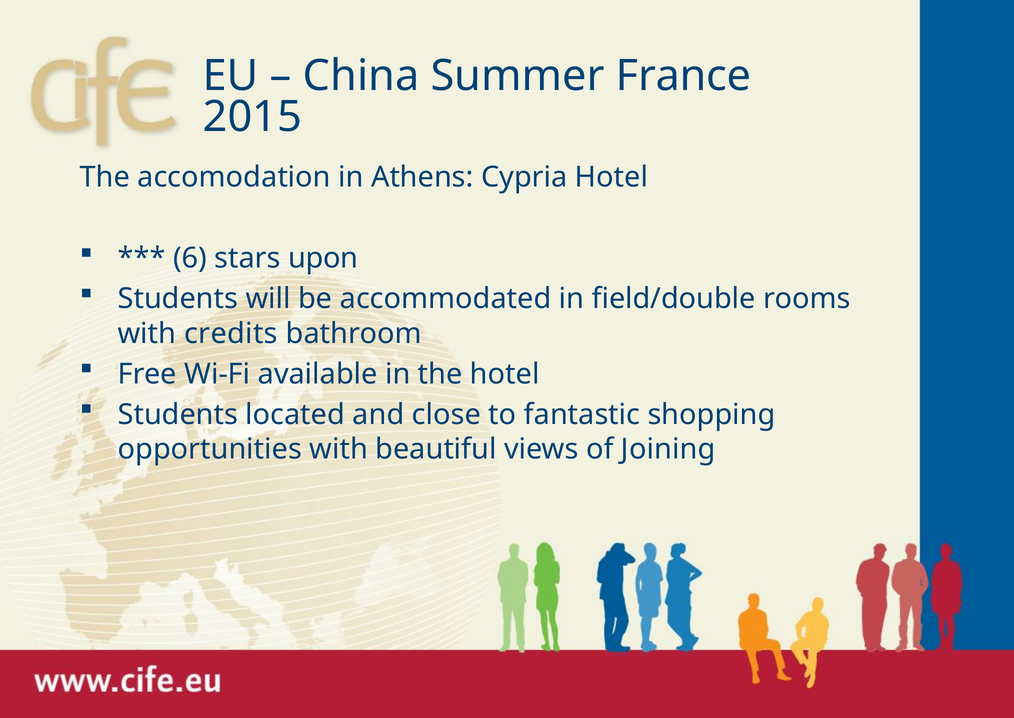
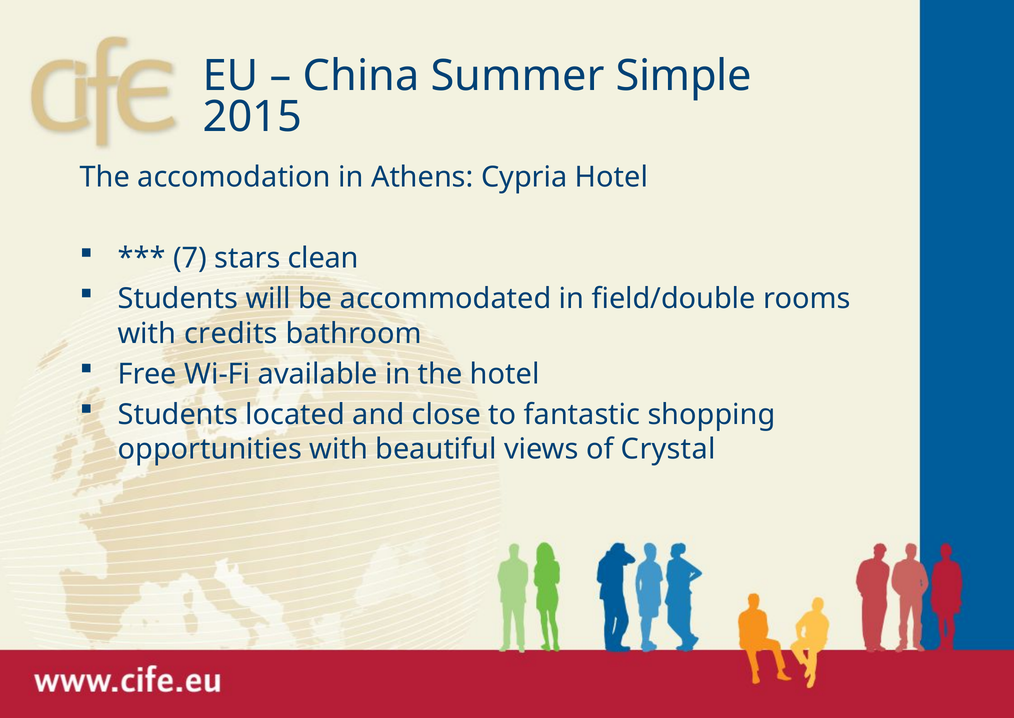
France: France -> Simple
6: 6 -> 7
upon: upon -> clean
Joining: Joining -> Crystal
